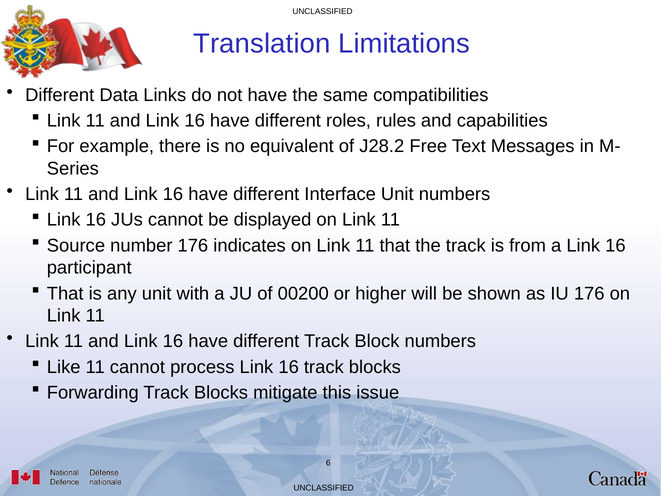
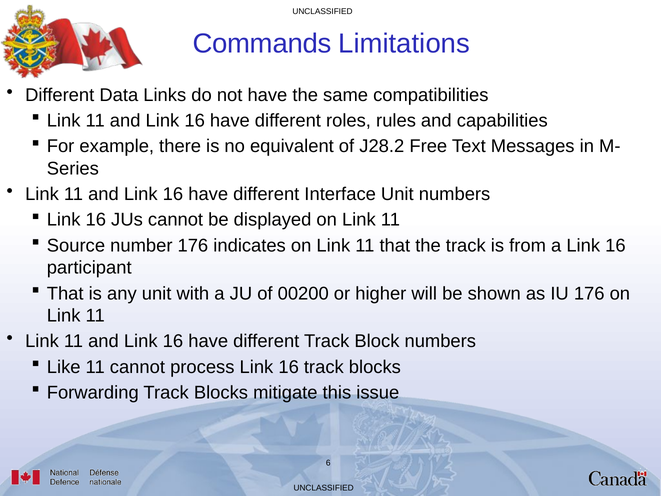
Translation: Translation -> Commands
